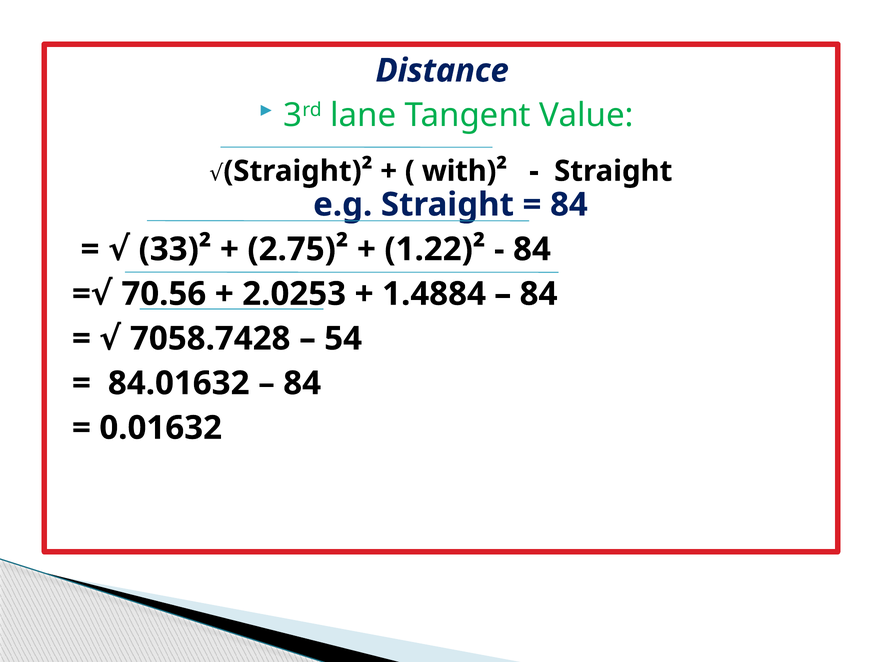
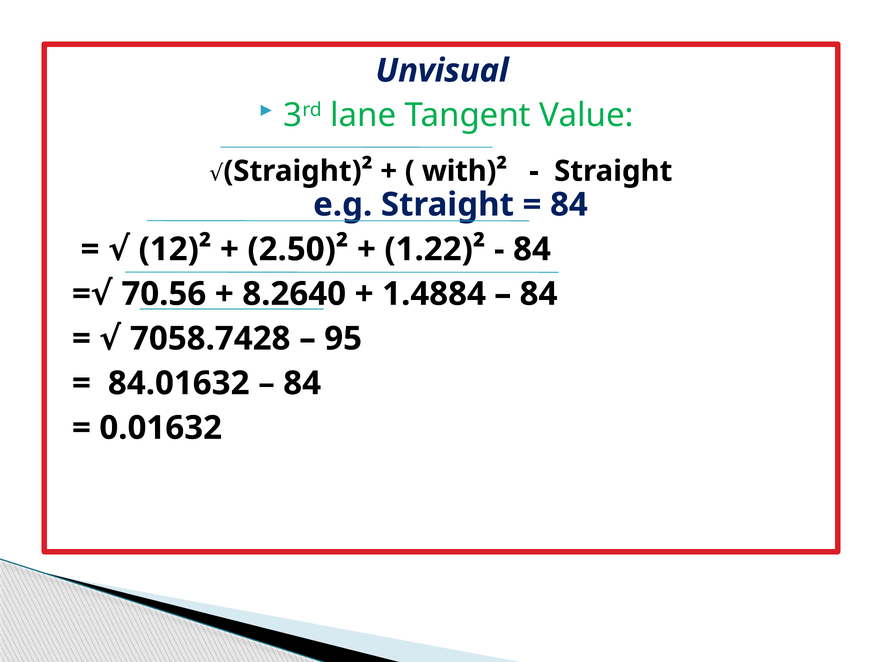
Distance: Distance -> Unvisual
33)²: 33)² -> 12)²
2.75)²: 2.75)² -> 2.50)²
2.0253: 2.0253 -> 8.2640
54: 54 -> 95
